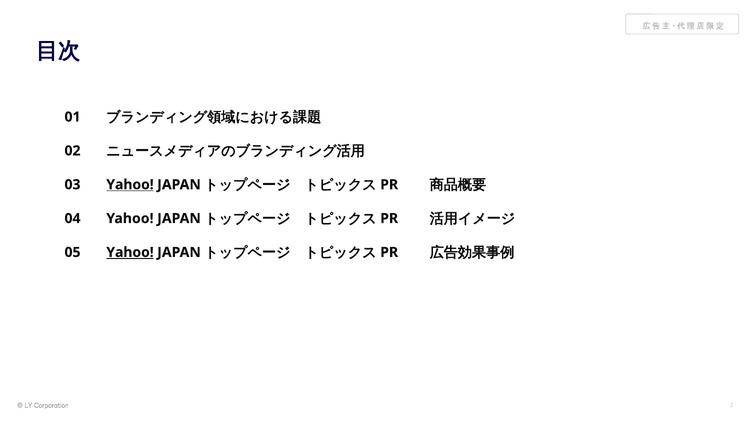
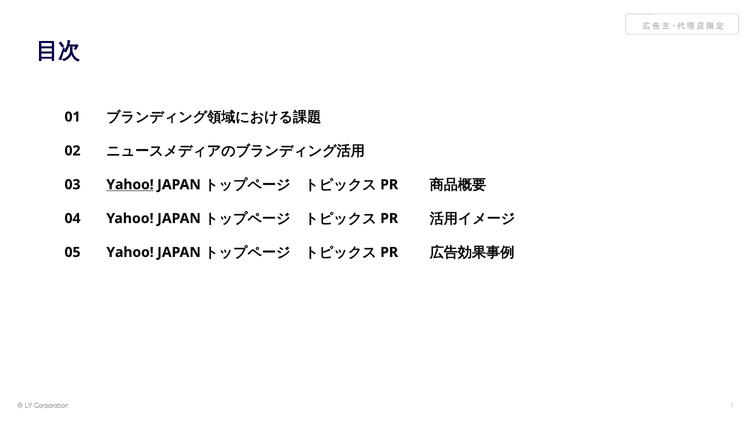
Yahoo at (130, 252) underline: present -> none
